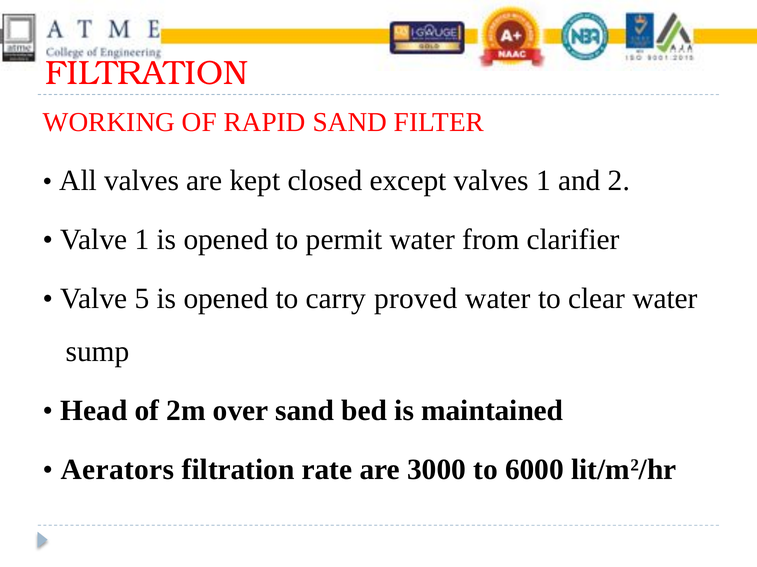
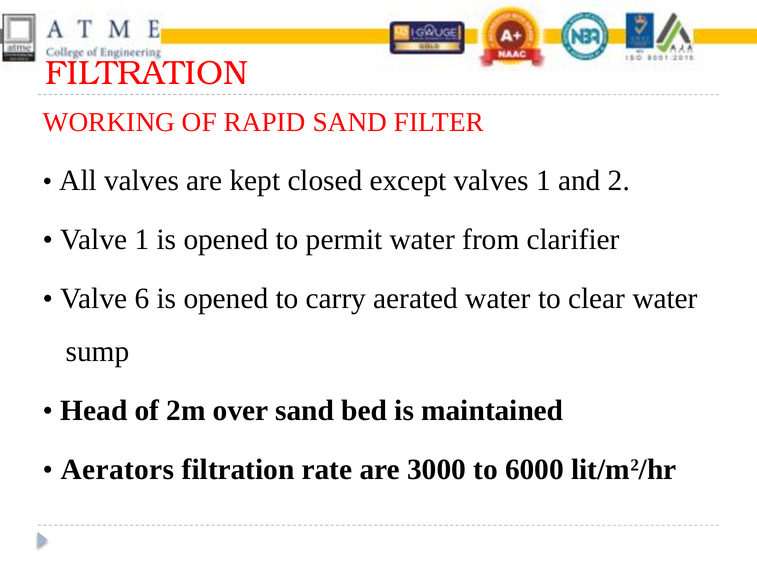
5: 5 -> 6
proved: proved -> aerated
